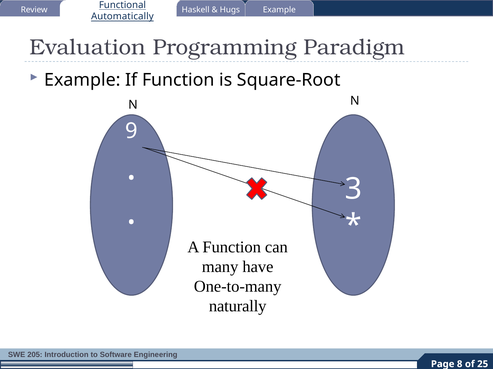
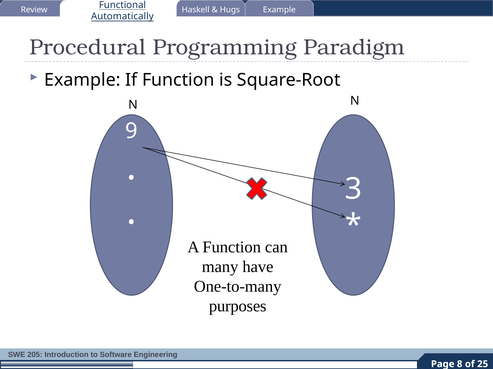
Evaluation: Evaluation -> Procedural
naturally: naturally -> purposes
